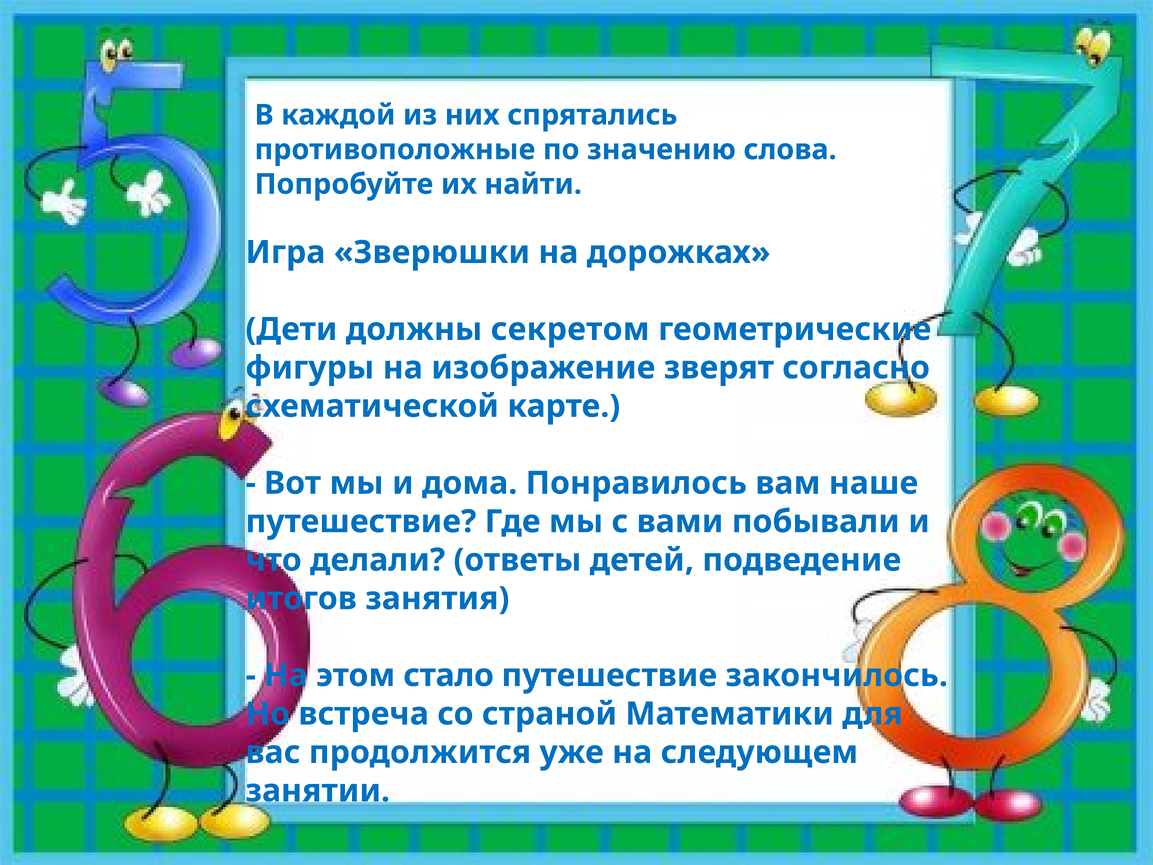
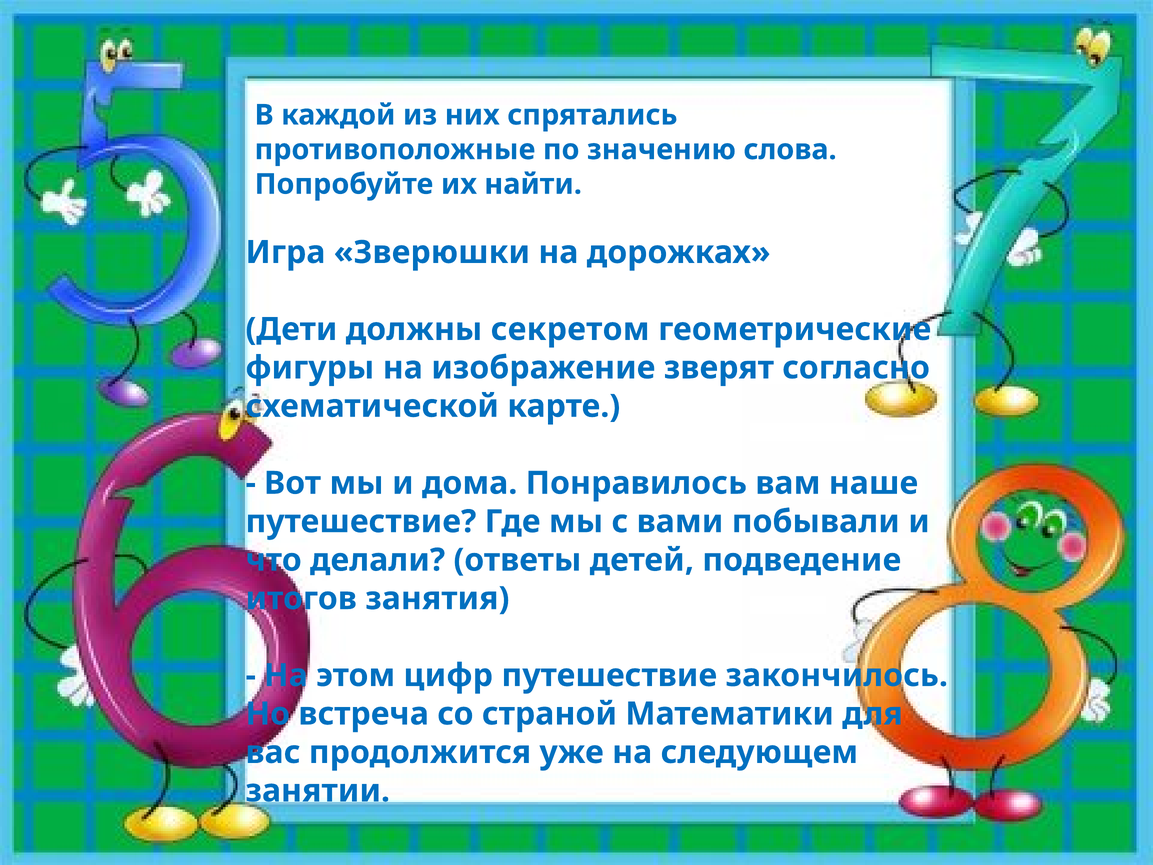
стало: стало -> цифр
